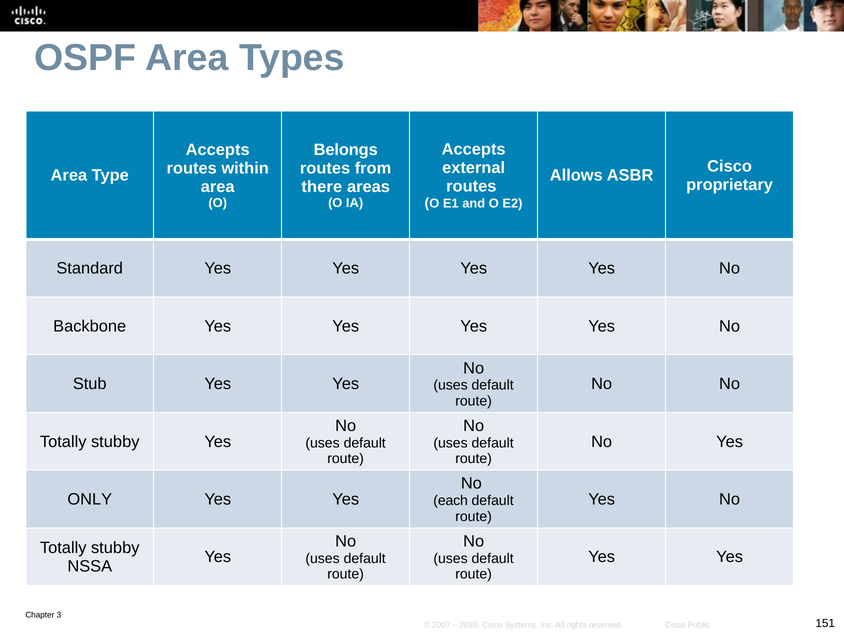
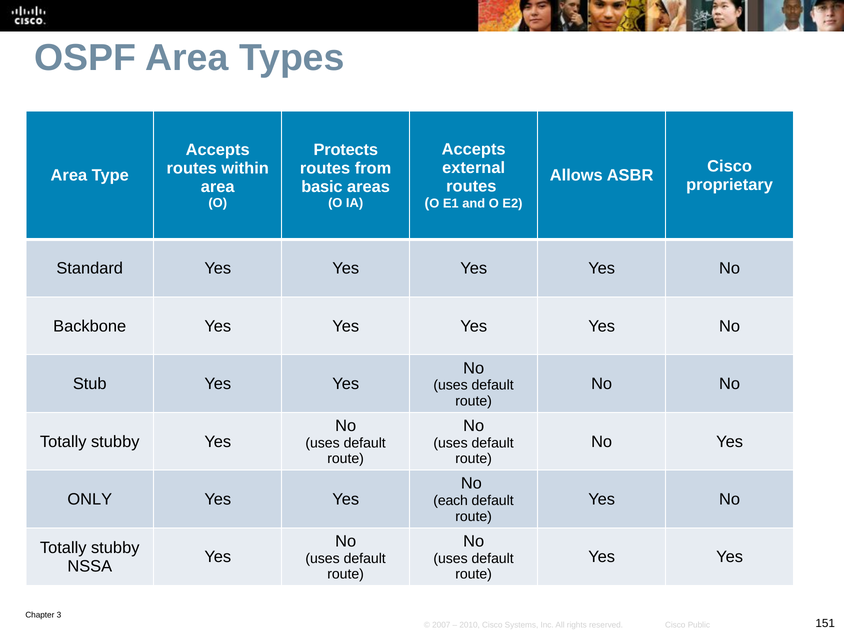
Belongs: Belongs -> Protects
there: there -> basic
